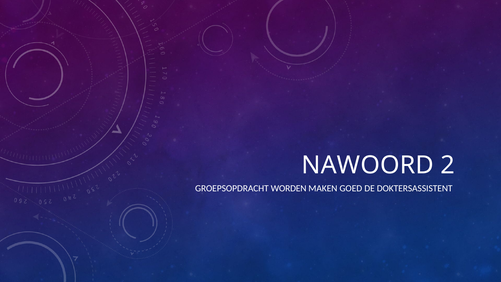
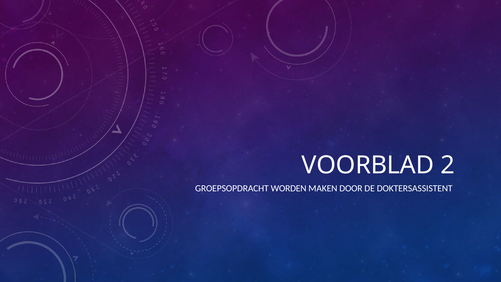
NAWOORD: NAWOORD -> VOORBLAD
GOED: GOED -> DOOR
